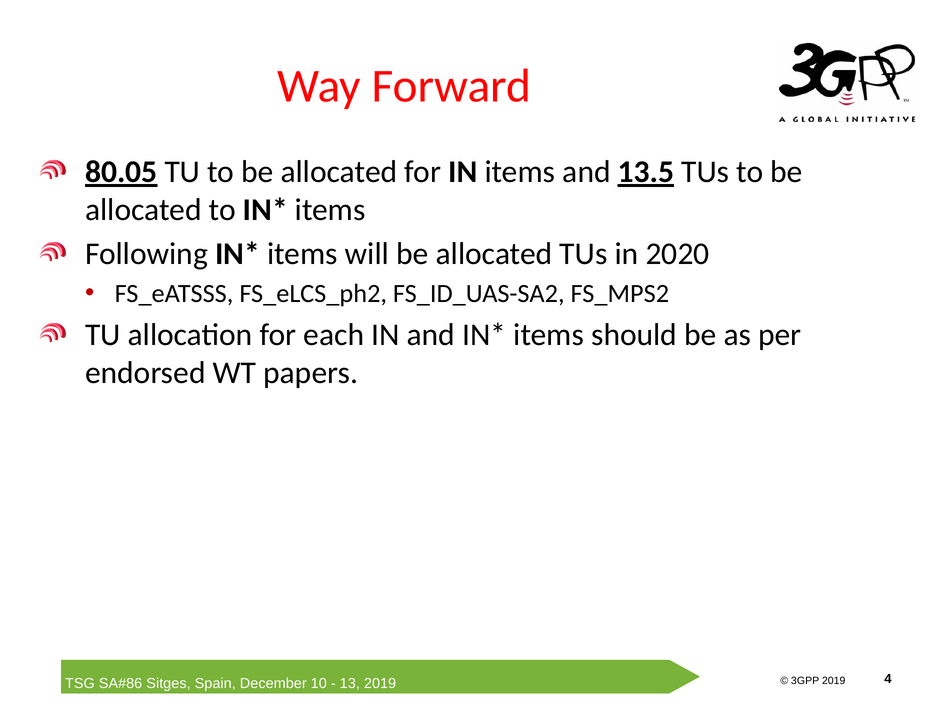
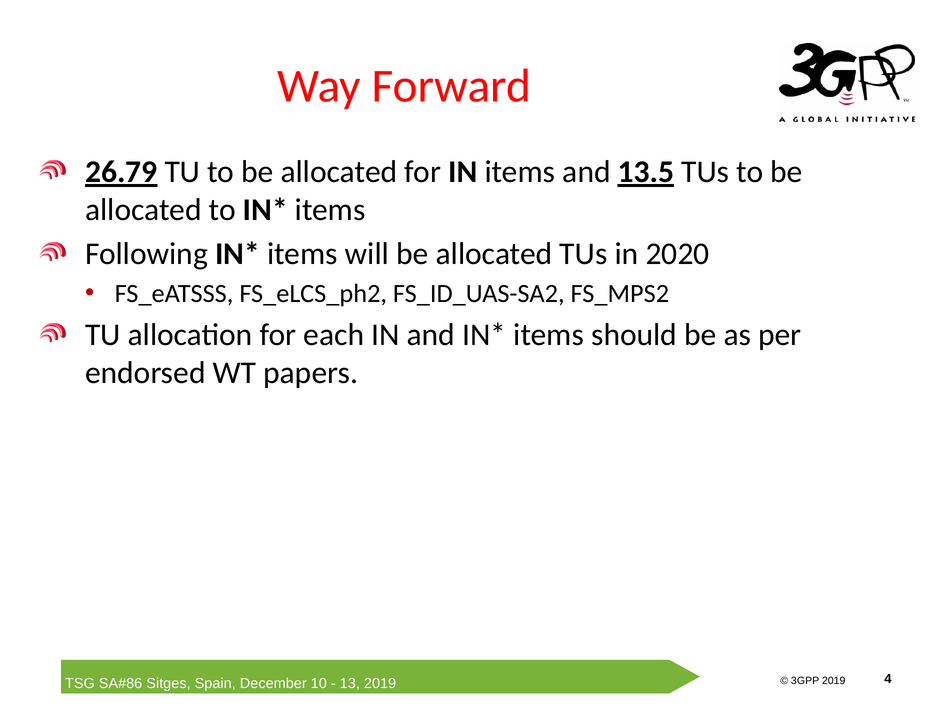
80.05: 80.05 -> 26.79
